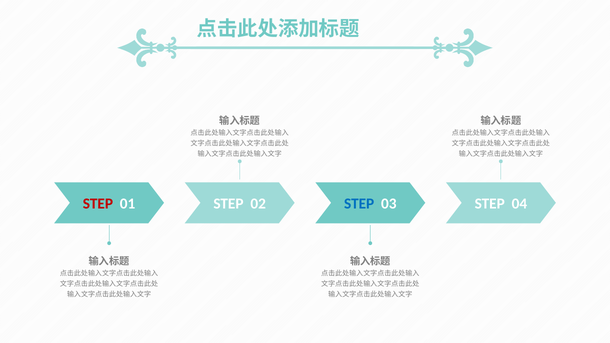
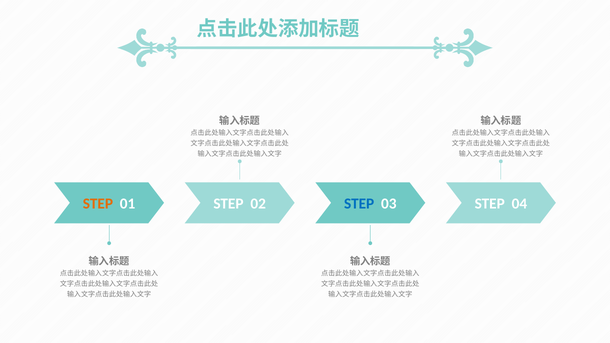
STEP at (98, 204) colour: red -> orange
